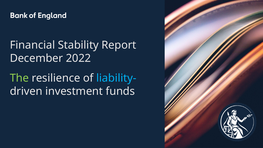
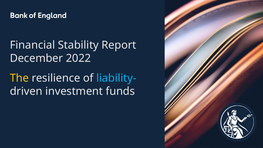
The colour: light green -> yellow
